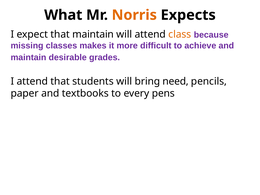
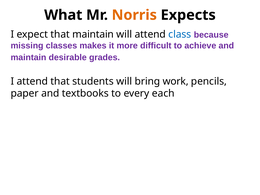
class colour: orange -> blue
need: need -> work
pens: pens -> each
